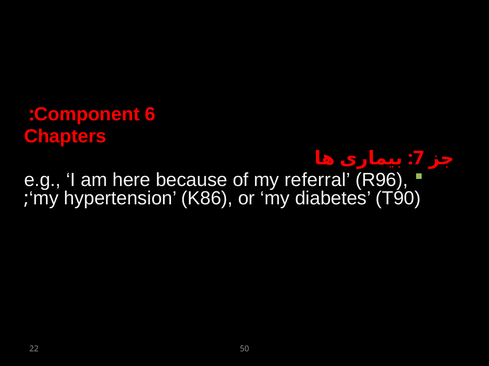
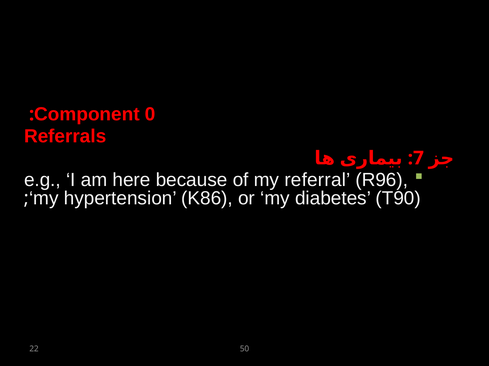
6: 6 -> 0
Chapters: Chapters -> Referrals
